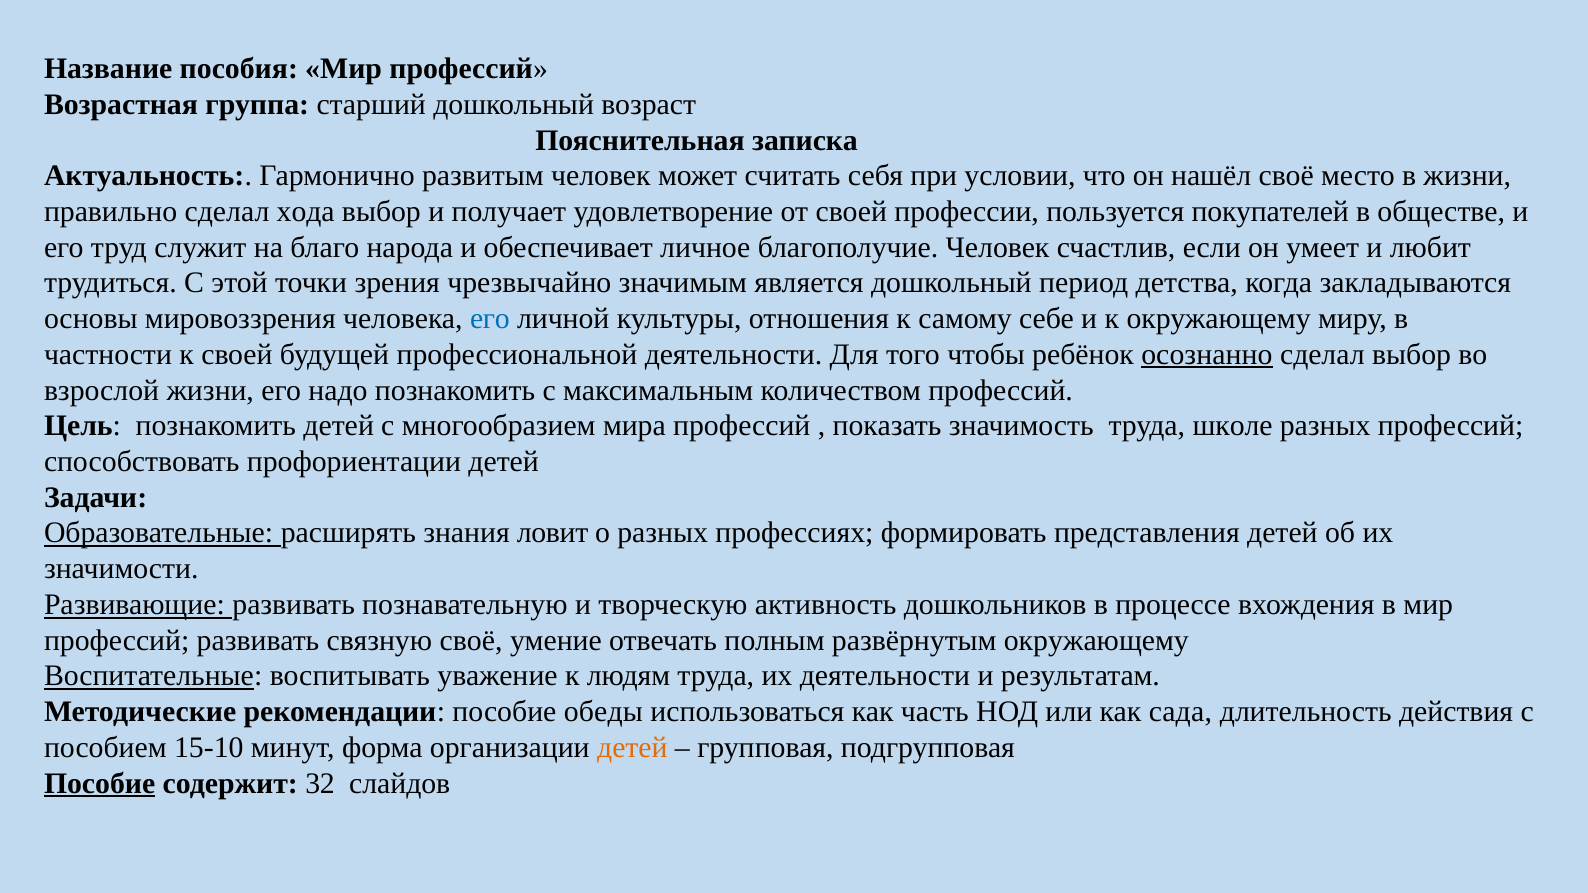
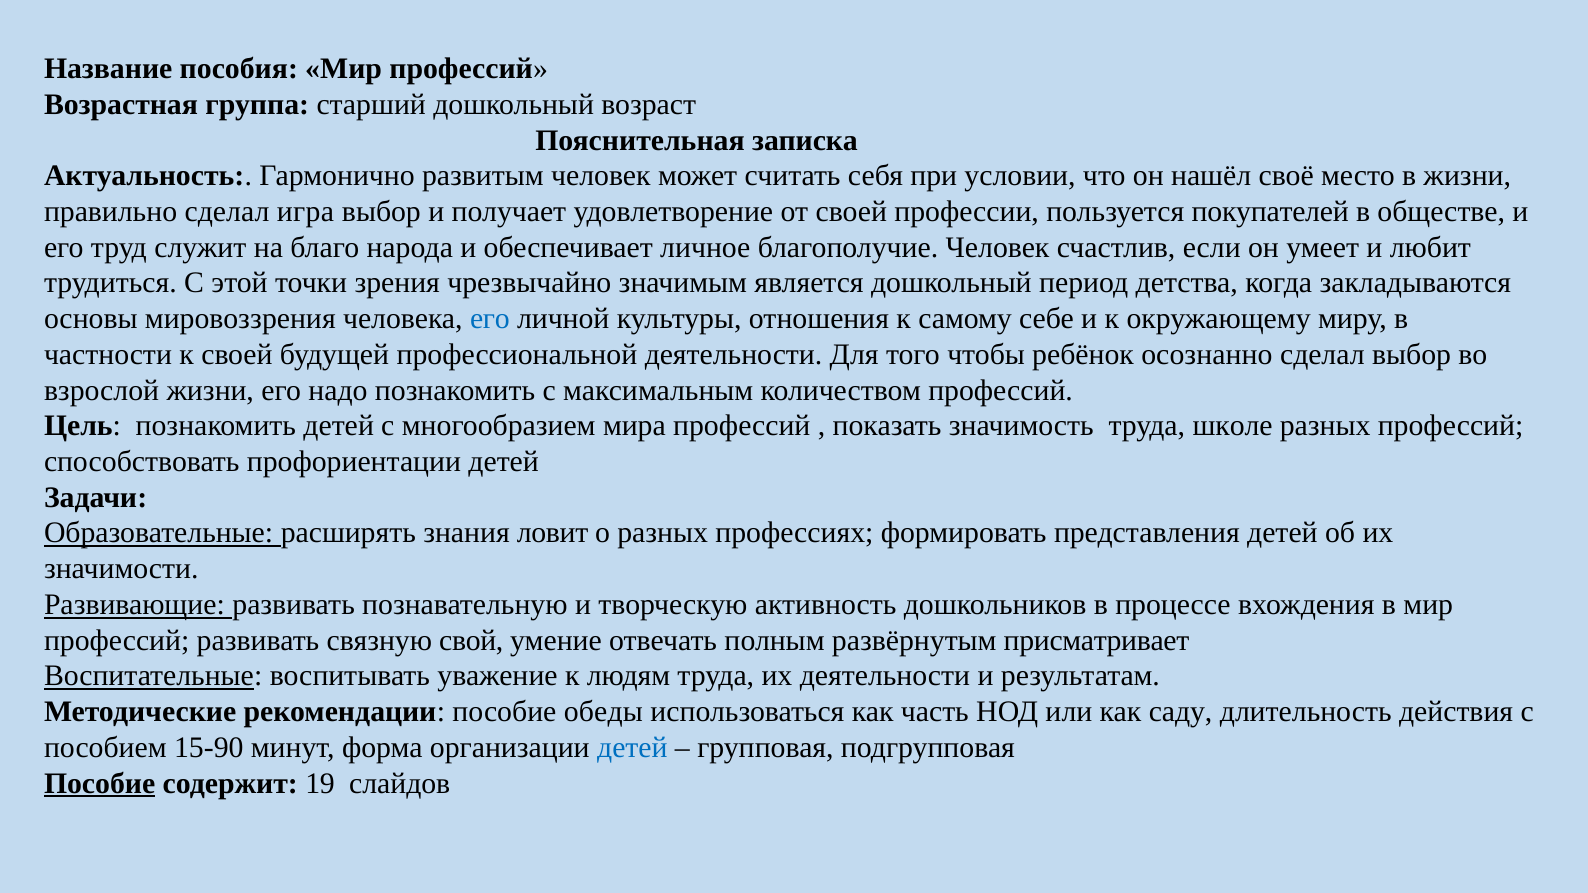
хода: хода -> игра
осознанно underline: present -> none
связную своё: своё -> свой
развёрнутым окружающему: окружающему -> присматривает
сада: сада -> саду
15-10: 15-10 -> 15-90
детей at (632, 748) colour: orange -> blue
32: 32 -> 19
